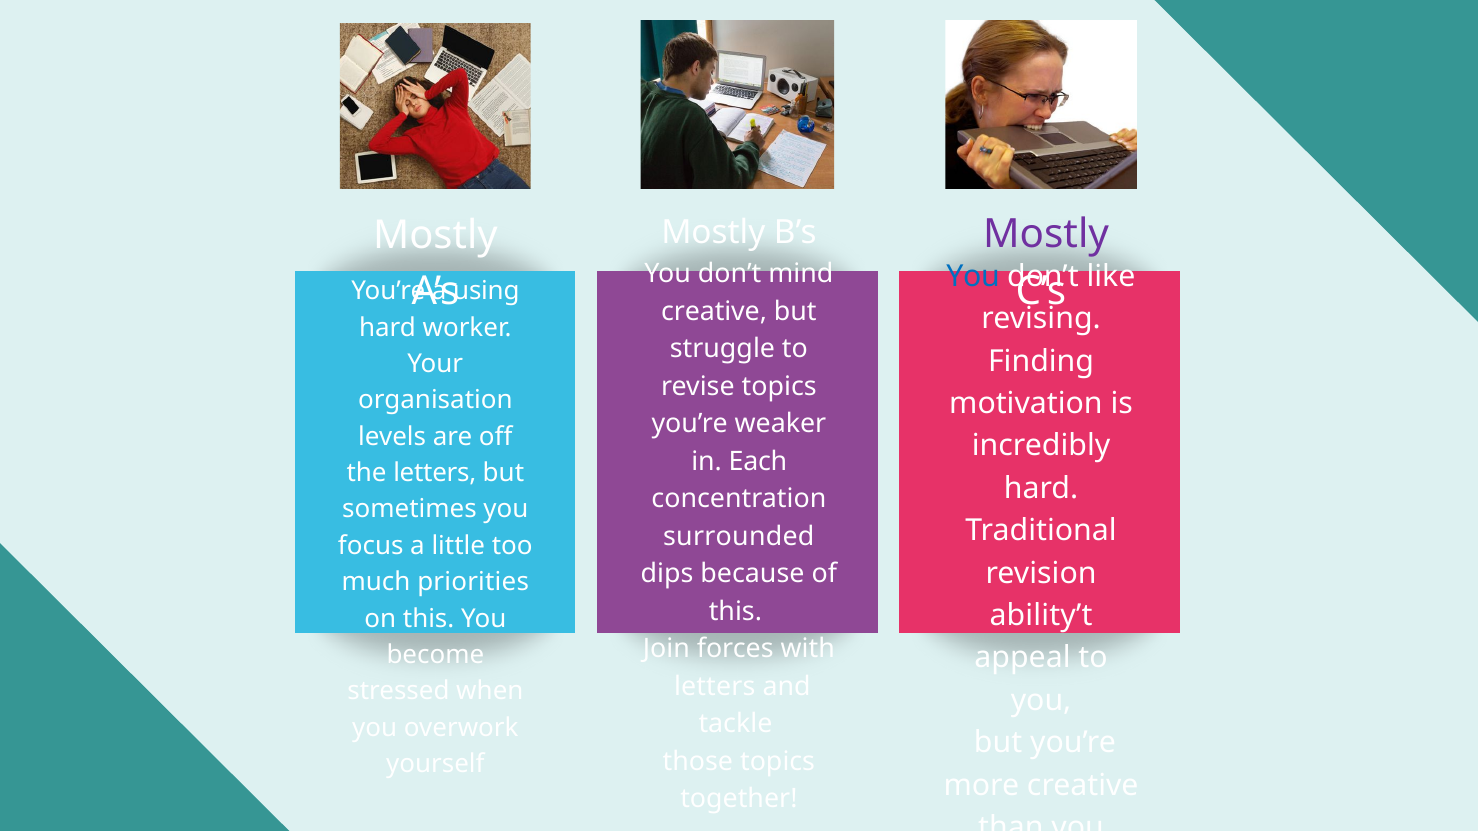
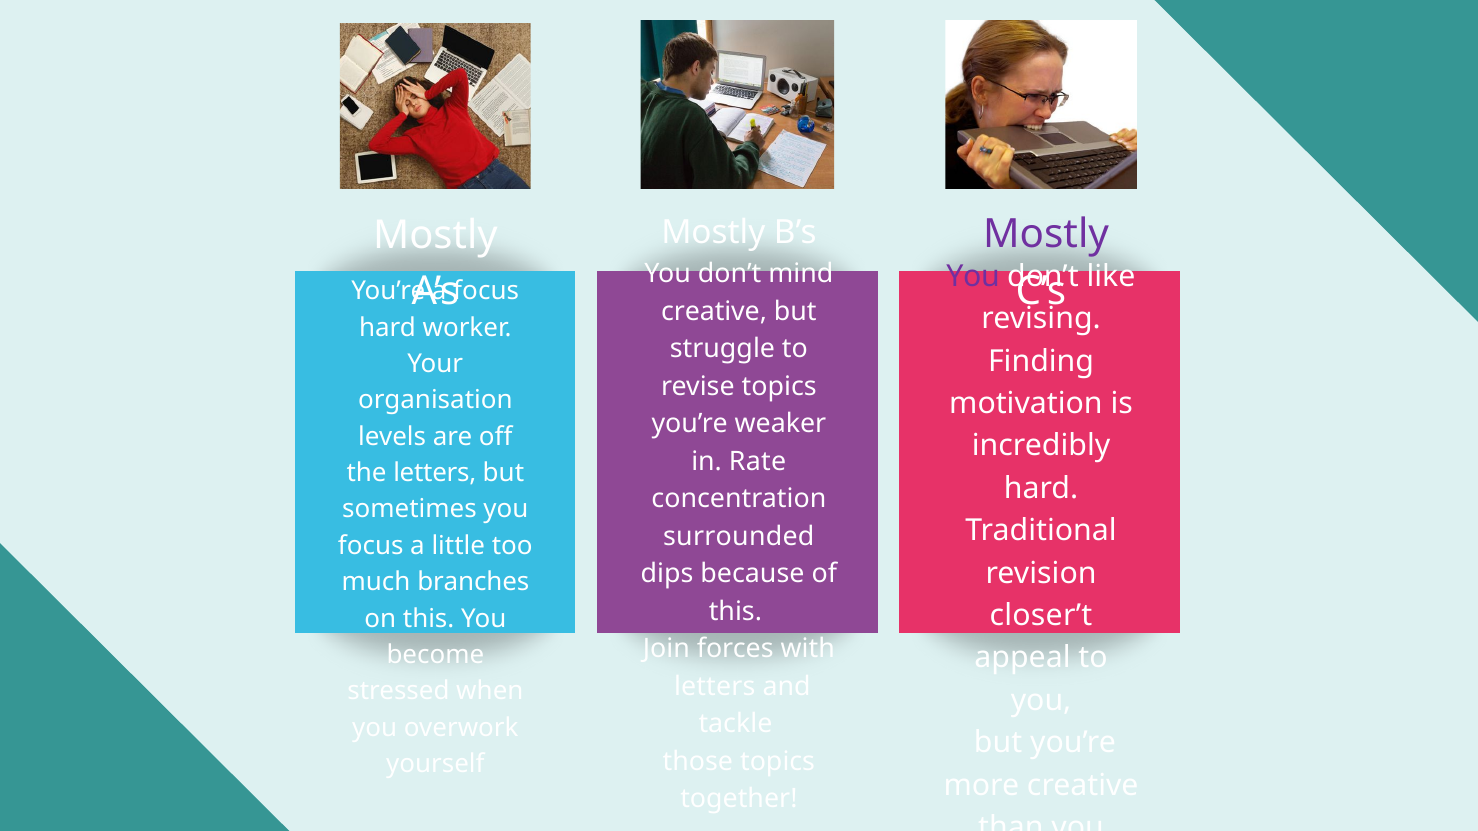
You at (973, 276) colour: blue -> purple
using at (486, 291): using -> focus
Each: Each -> Rate
priorities: priorities -> branches
ability’t: ability’t -> closer’t
